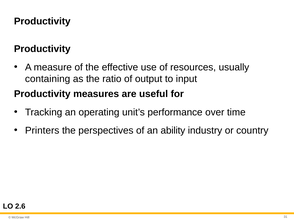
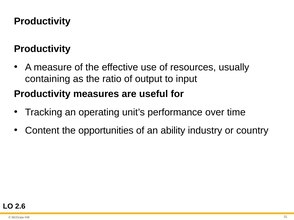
Printers: Printers -> Content
perspectives: perspectives -> opportunities
